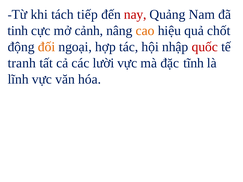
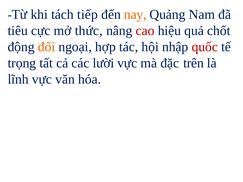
nay colour: red -> orange
tinh: tinh -> tiêu
cảnh: cảnh -> thức
cao colour: orange -> red
tranh: tranh -> trọng
tĩnh: tĩnh -> trên
